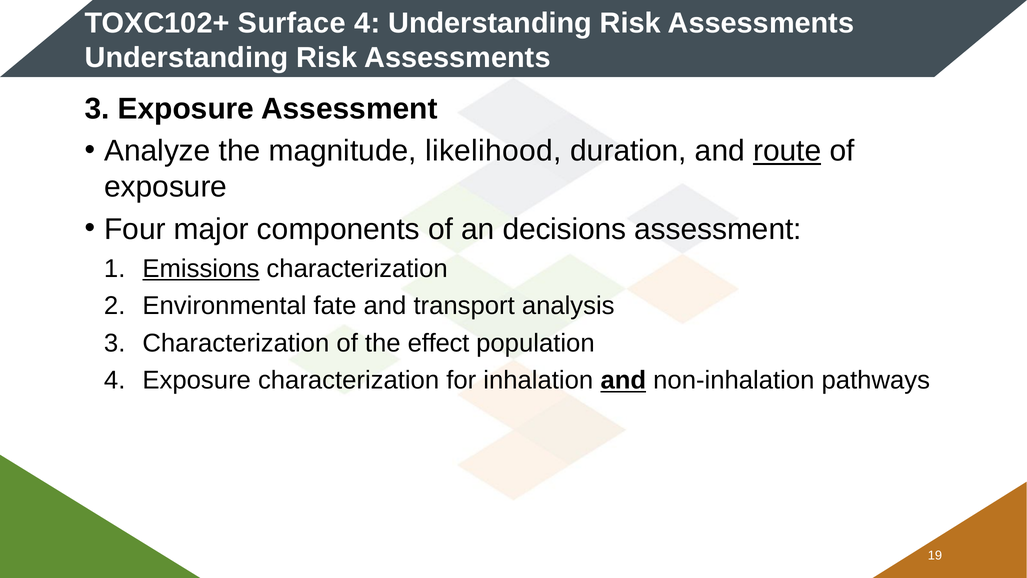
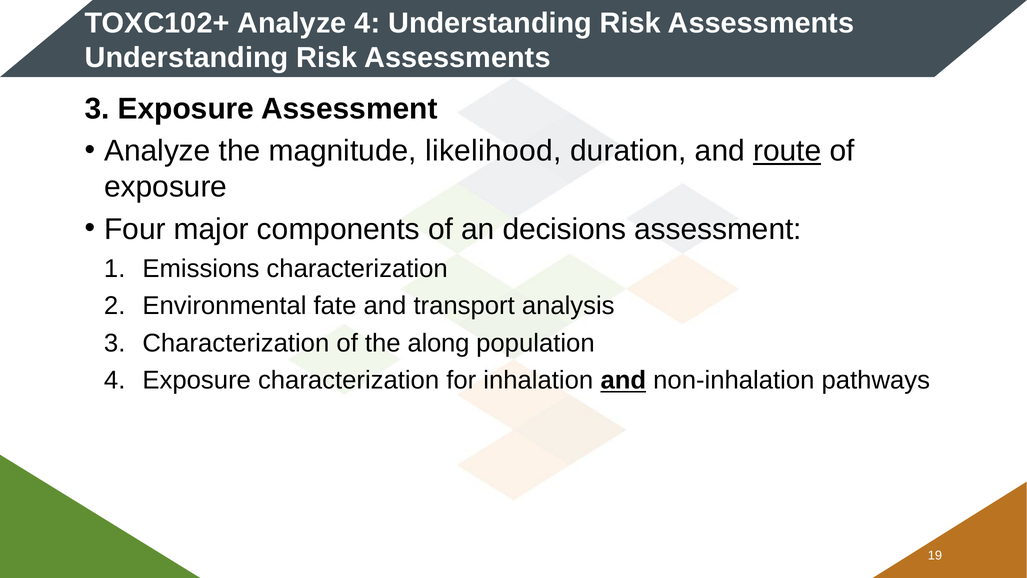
TOXC102+ Surface: Surface -> Analyze
Emissions underline: present -> none
effect: effect -> along
